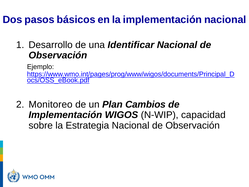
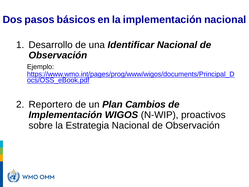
Monitoreo: Monitoreo -> Reportero
capacidad: capacidad -> proactivos
